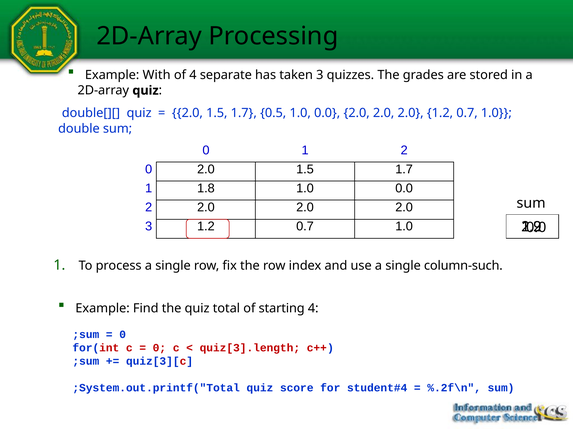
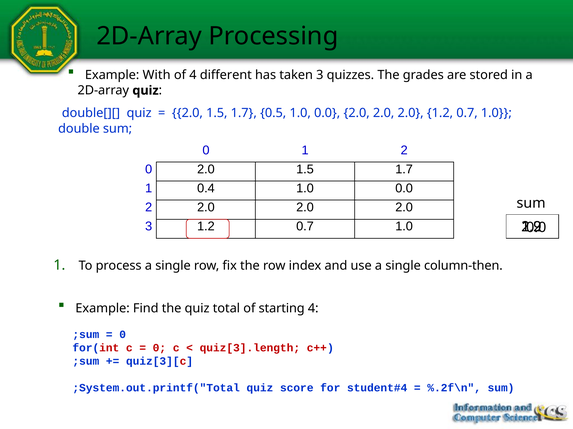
separate: separate -> different
1.8: 1.8 -> 0.4
column-such: column-such -> column-then
